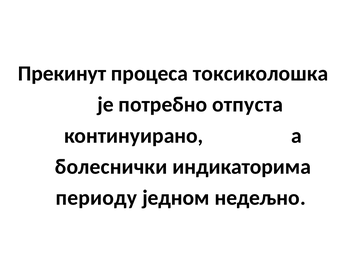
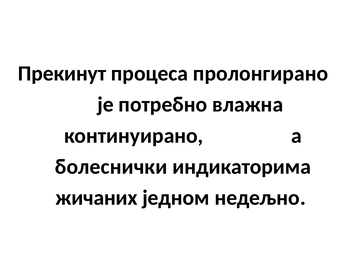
токсиколошка: токсиколошка -> пролонгирано
отпуста: отпуста -> влажна
периоду: периоду -> жичаних
